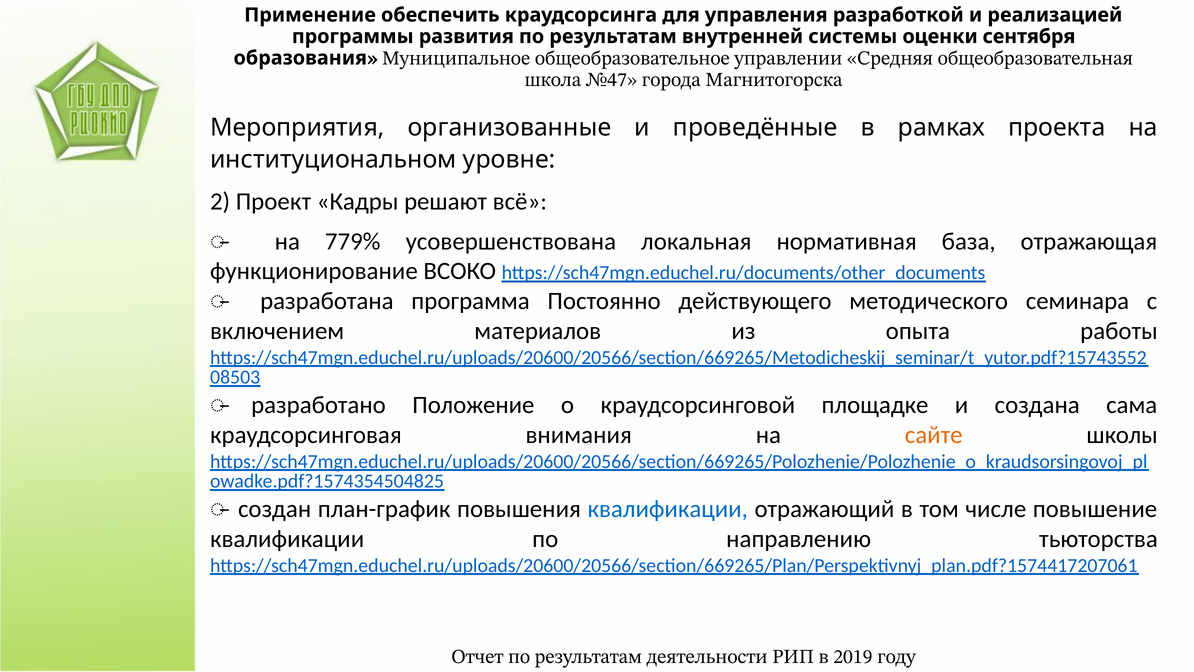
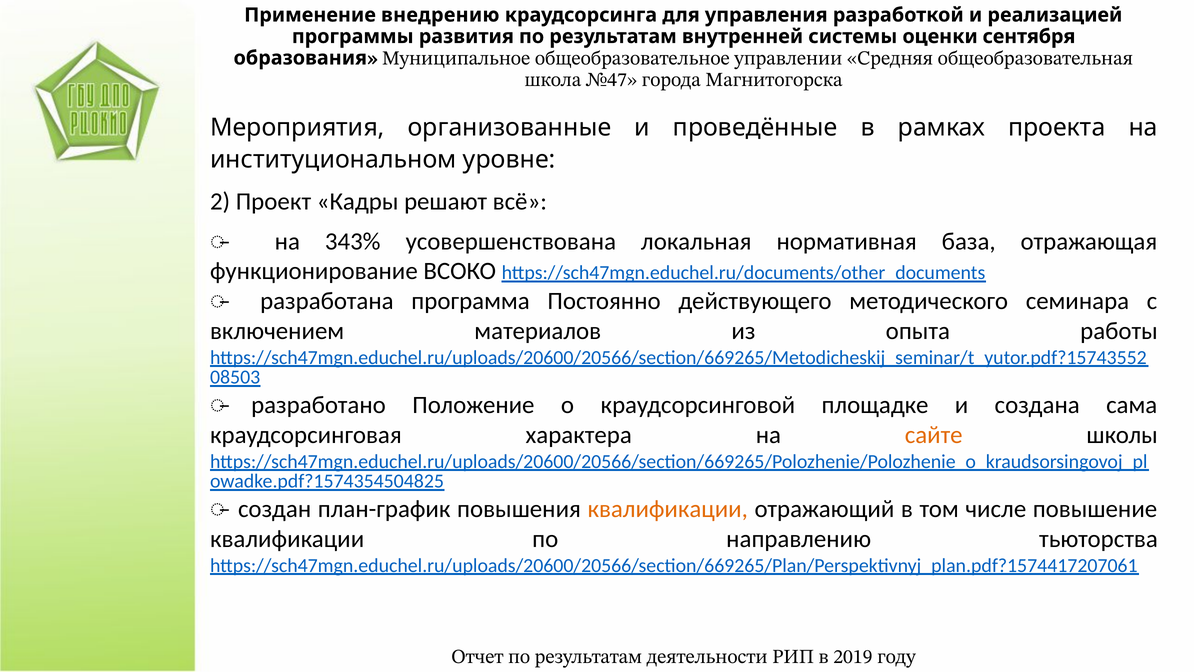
обеспечить: обеспечить -> внедрению
779%: 779% -> 343%
внимания: внимания -> характера
квалификации at (668, 509) colour: blue -> orange
